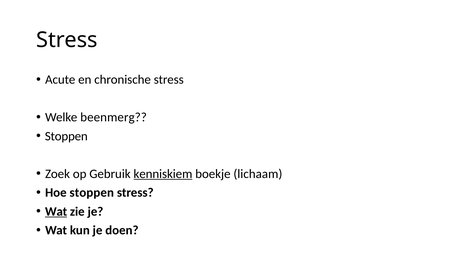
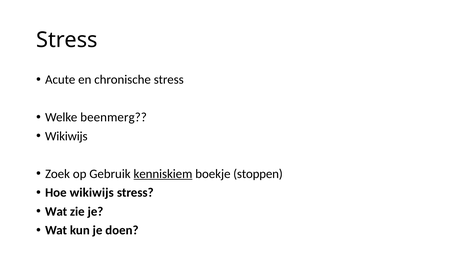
Stoppen at (66, 136): Stoppen -> Wikiwijs
lichaam: lichaam -> stoppen
Hoe stoppen: stoppen -> wikiwijs
Wat at (56, 212) underline: present -> none
